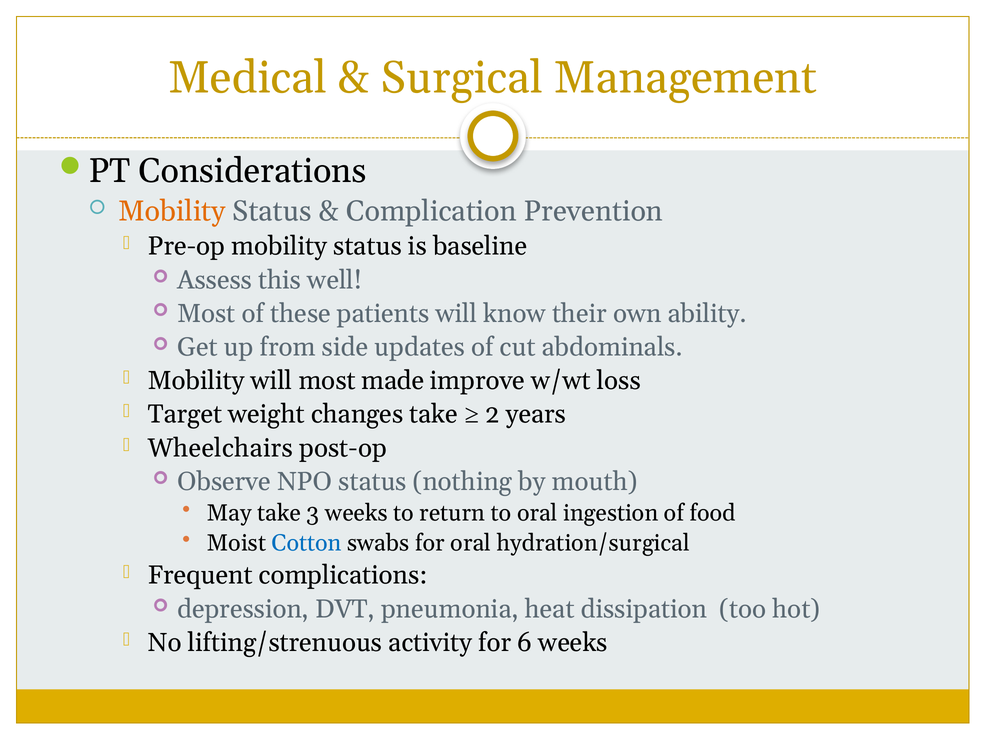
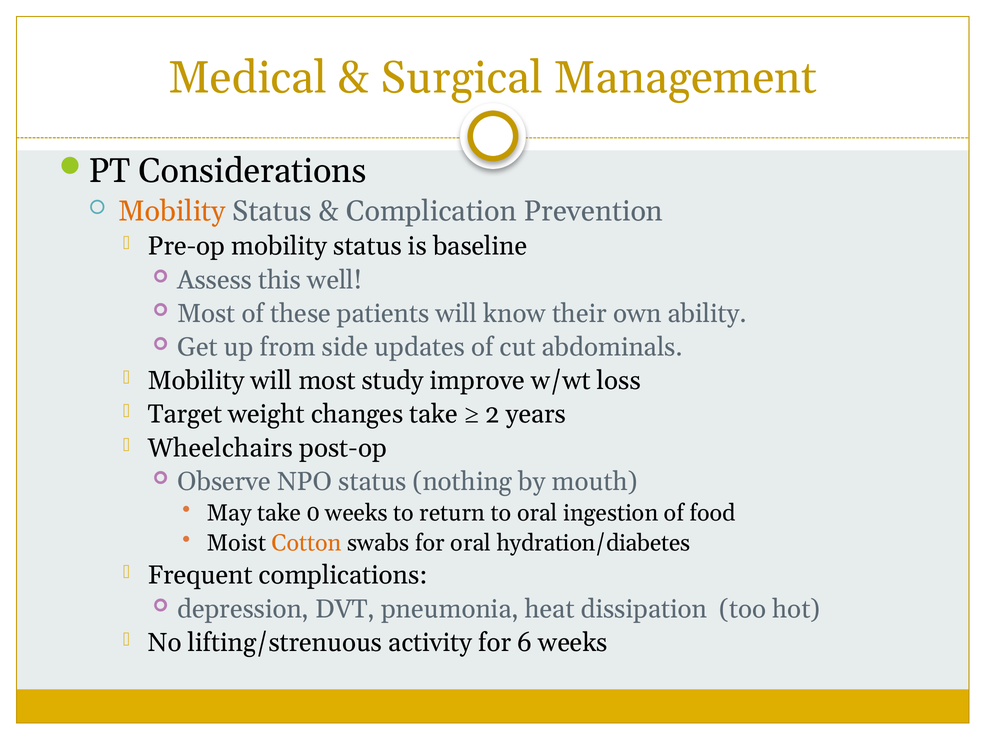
made: made -> study
3: 3 -> 0
Cotton colour: blue -> orange
hydration/surgical: hydration/surgical -> hydration/diabetes
